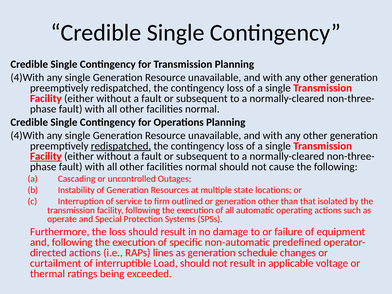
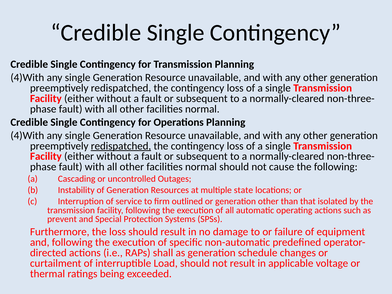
Facility at (46, 156) underline: present -> none
operate: operate -> prevent
lines: lines -> shall
